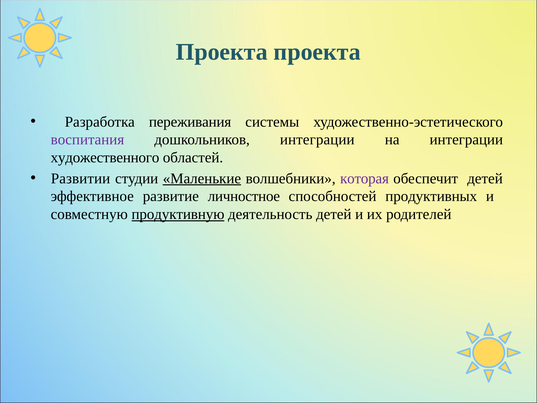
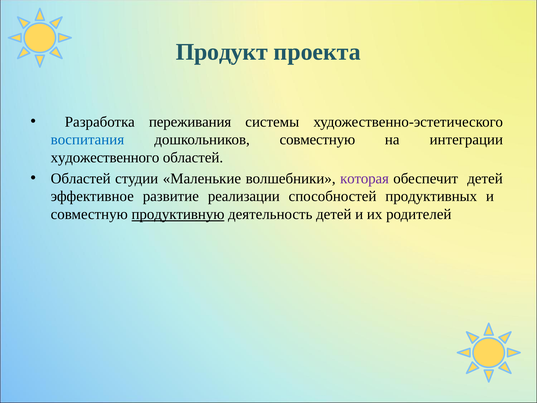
Проекта at (222, 52): Проекта -> Продукт
воспитания colour: purple -> blue
дошкольников интеграции: интеграции -> совместную
Развитии at (81, 178): Развитии -> Областей
Маленькие underline: present -> none
личностное: личностное -> реализации
